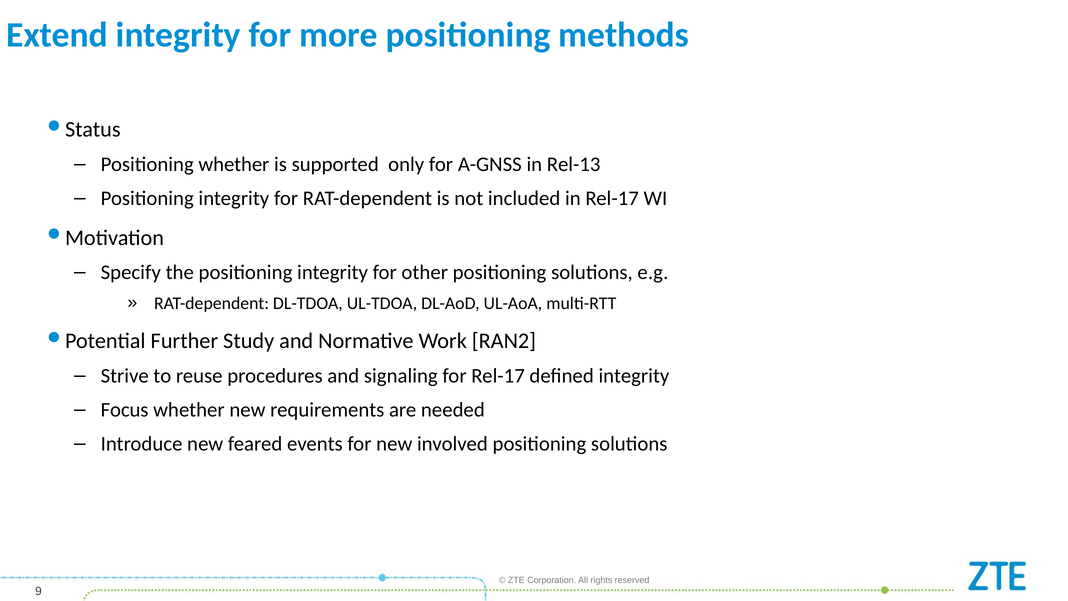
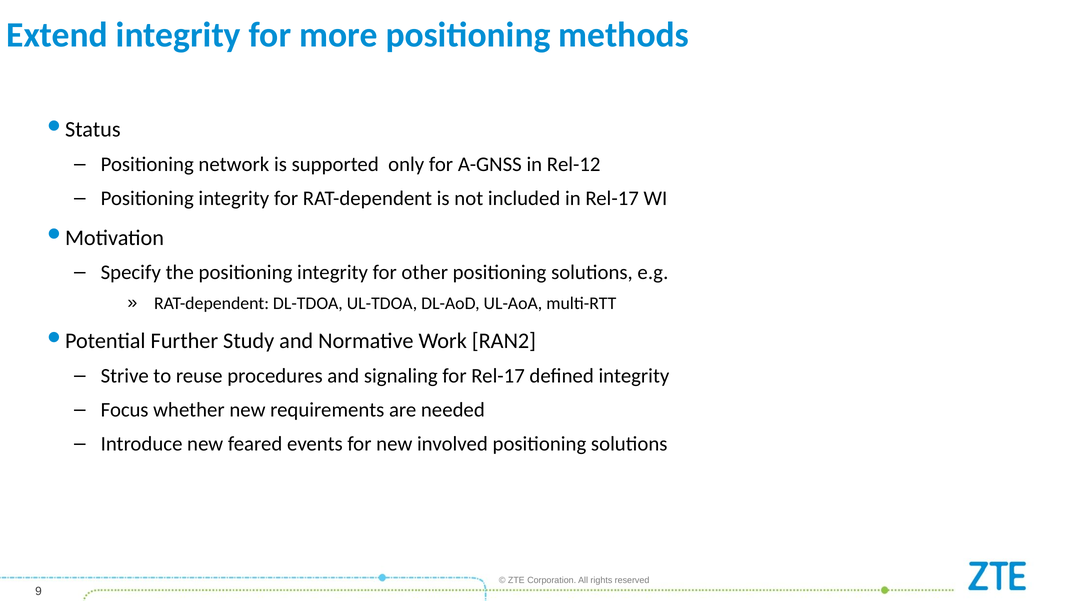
Positioning whether: whether -> network
Rel-13: Rel-13 -> Rel-12
